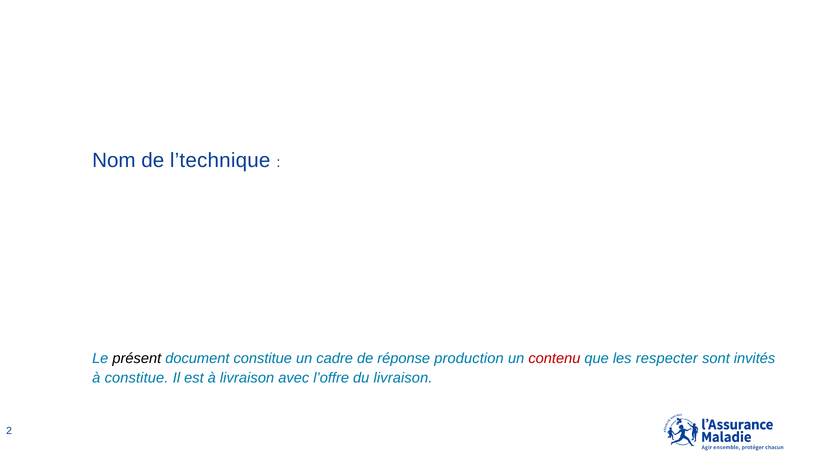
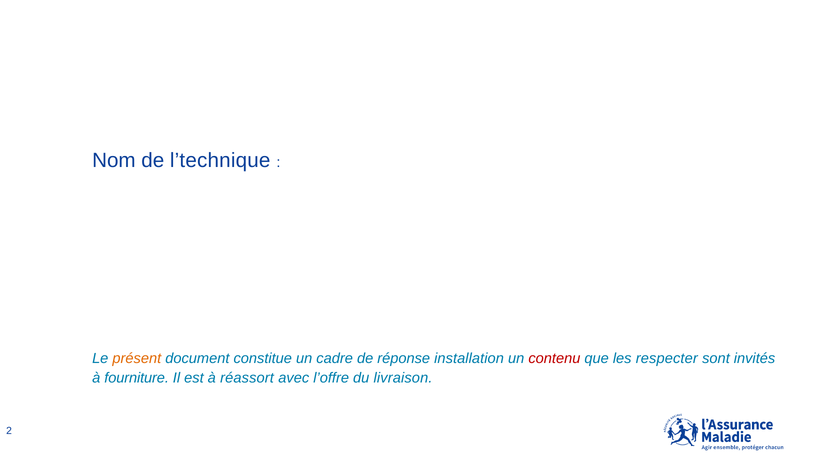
présent colour: black -> orange
production: production -> installation
à constitue: constitue -> fourniture
à livraison: livraison -> réassort
